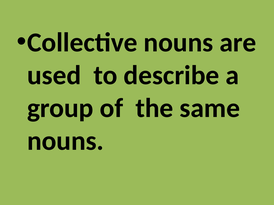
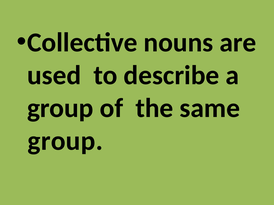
nouns at (65, 141): nouns -> group
